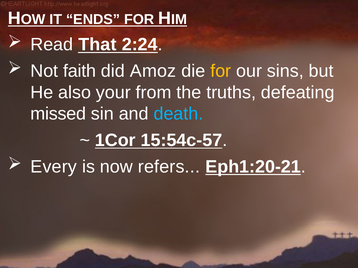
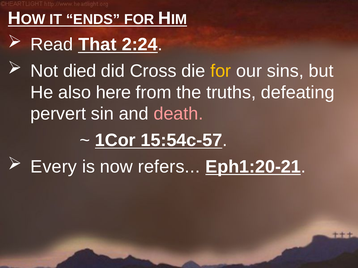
faith: faith -> died
Amoz: Amoz -> Cross
your: your -> here
missed: missed -> pervert
death colour: light blue -> pink
